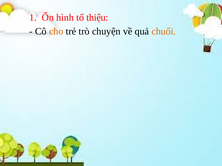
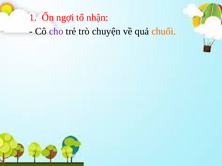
hình: hình -> ngợi
thiệu: thiệu -> nhận
cho colour: orange -> purple
